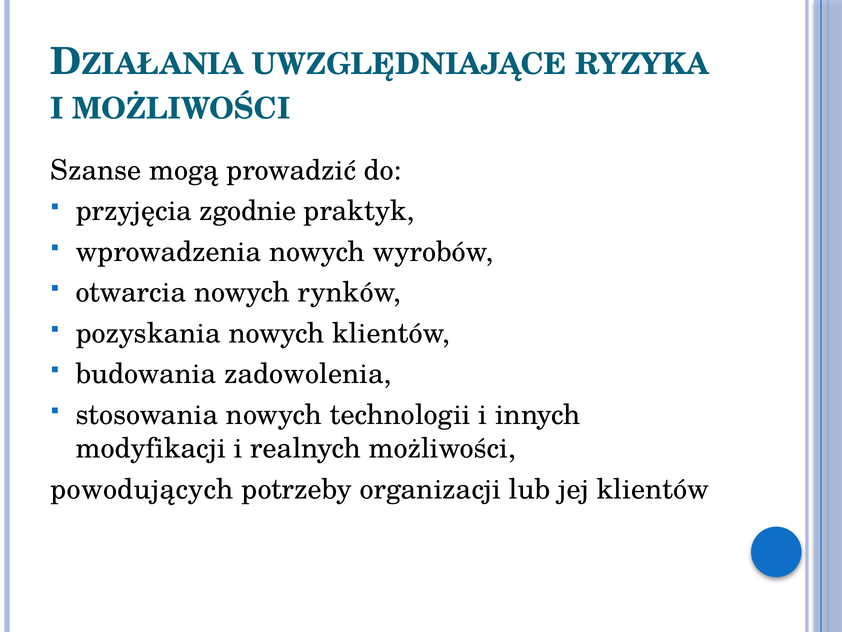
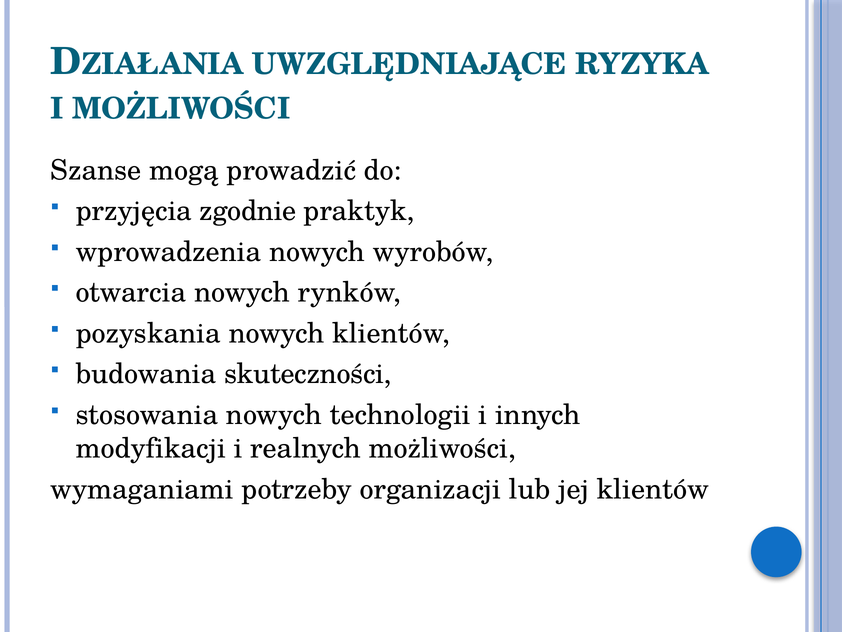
zadowolenia: zadowolenia -> skuteczności
powodujących: powodujących -> wymaganiami
